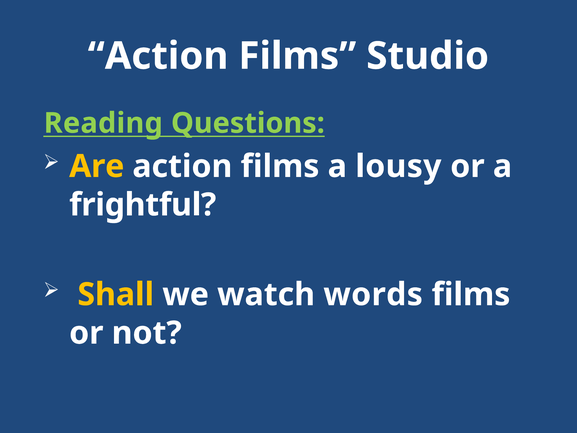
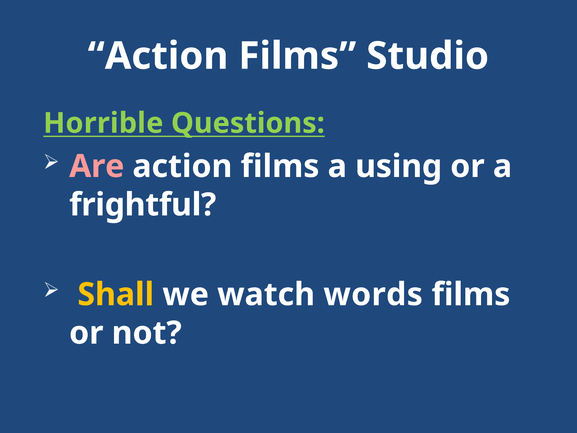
Reading: Reading -> Horrible
Are colour: yellow -> pink
lousy: lousy -> using
